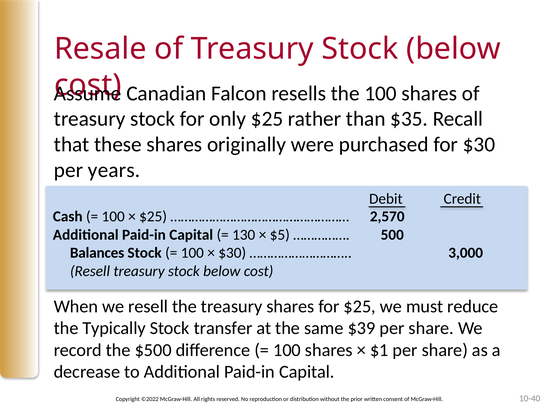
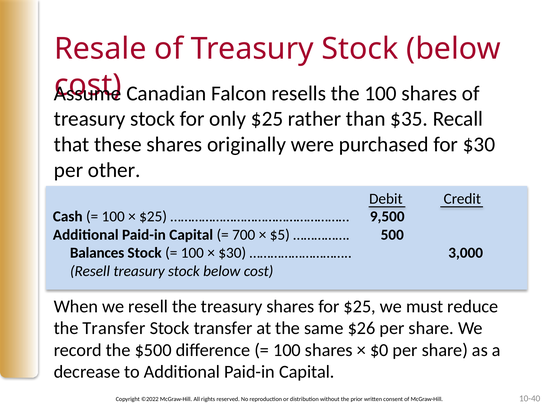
years: years -> other
2,570: 2,570 -> 9,500
130: 130 -> 700
the Typically: Typically -> Transfer
$39: $39 -> $26
$1: $1 -> $0
